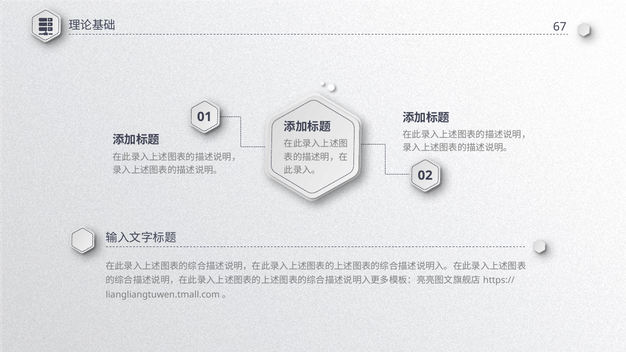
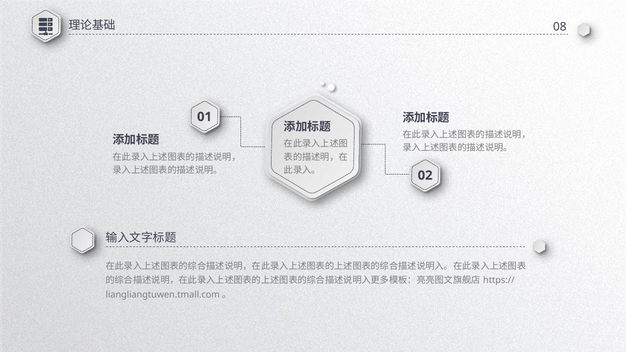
67: 67 -> 08
